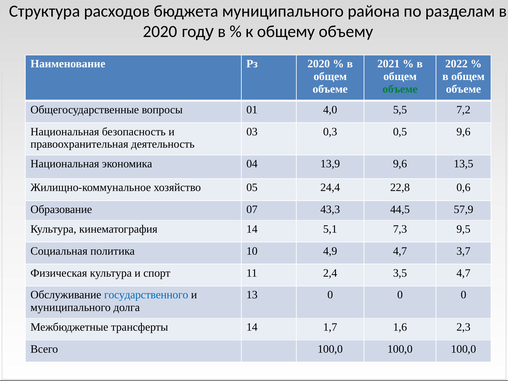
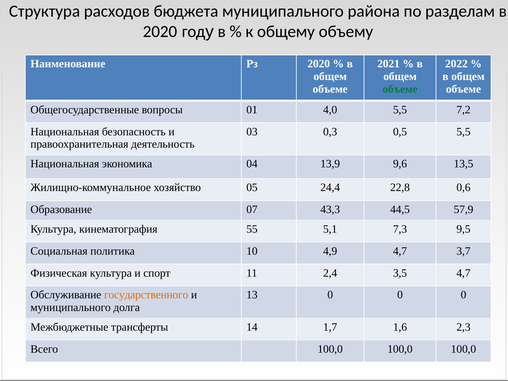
0,5 9,6: 9,6 -> 5,5
кинематография 14: 14 -> 55
государственного colour: blue -> orange
